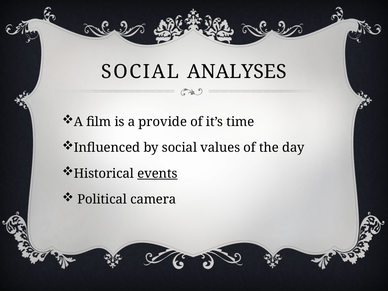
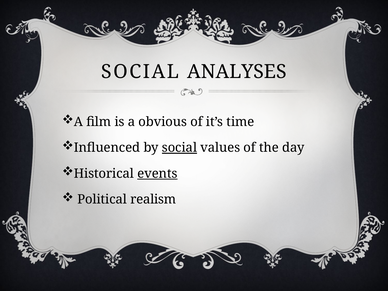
provide: provide -> obvious
social at (179, 148) underline: none -> present
camera: camera -> realism
